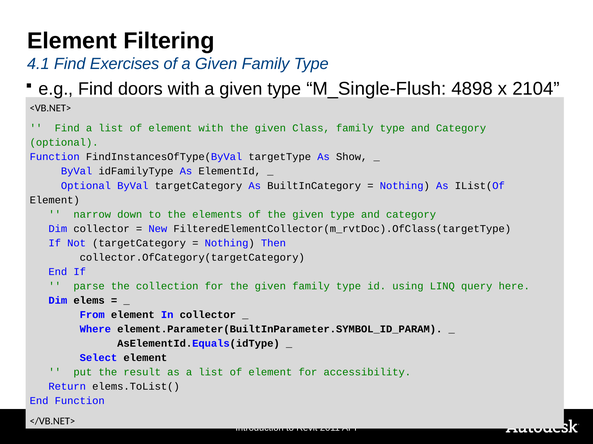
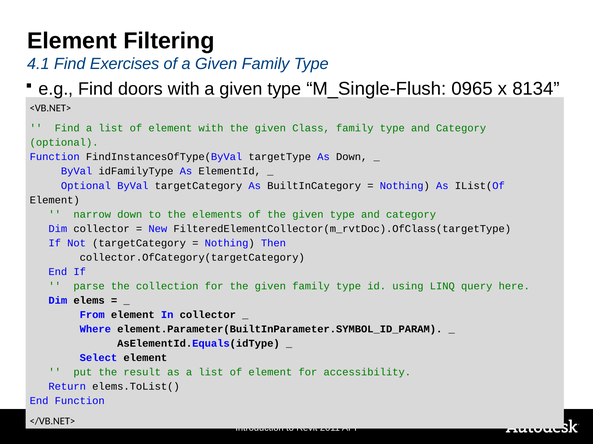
4898: 4898 -> 0965
2104: 2104 -> 8134
As Show: Show -> Down
